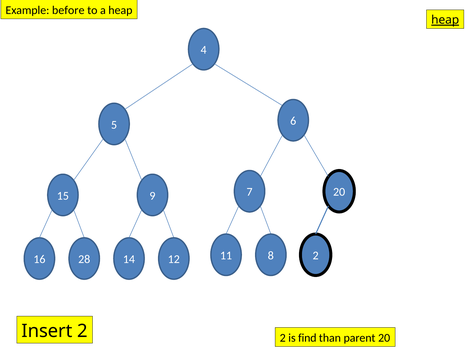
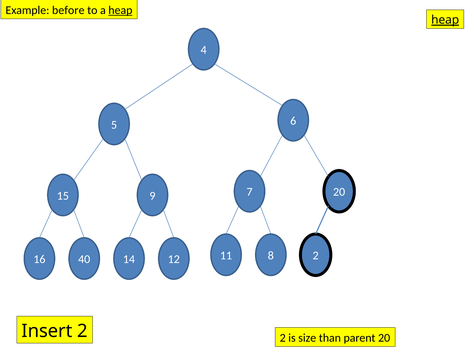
heap at (120, 10) underline: none -> present
28: 28 -> 40
find: find -> size
